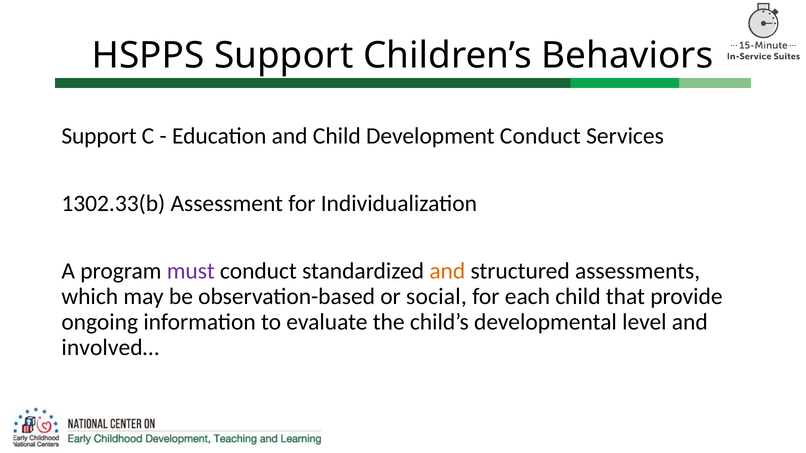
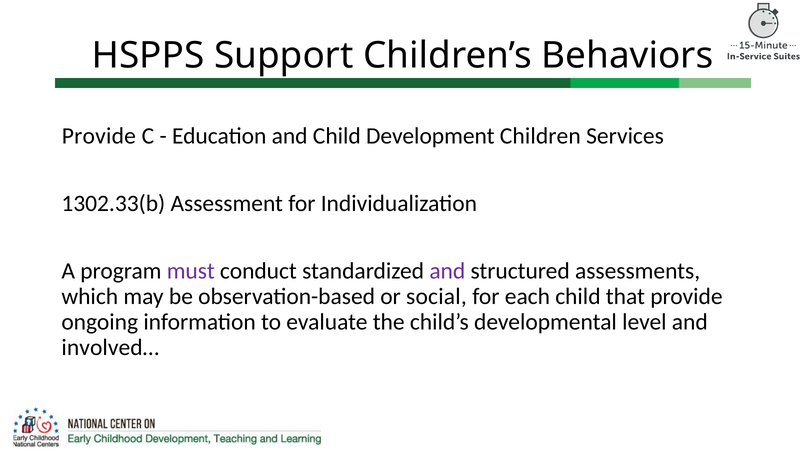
Support at (99, 136): Support -> Provide
Development Conduct: Conduct -> Children
and at (447, 271) colour: orange -> purple
